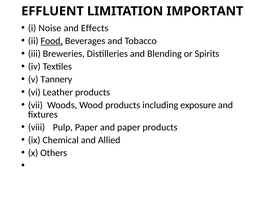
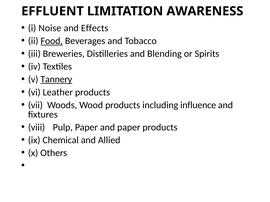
IMPORTANT: IMPORTANT -> AWARENESS
Tannery underline: none -> present
exposure: exposure -> influence
